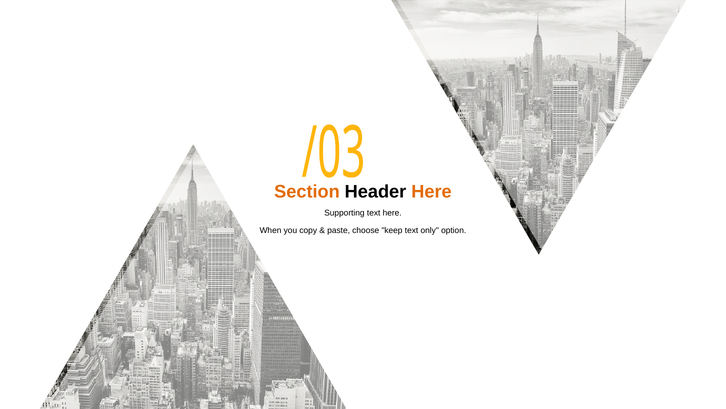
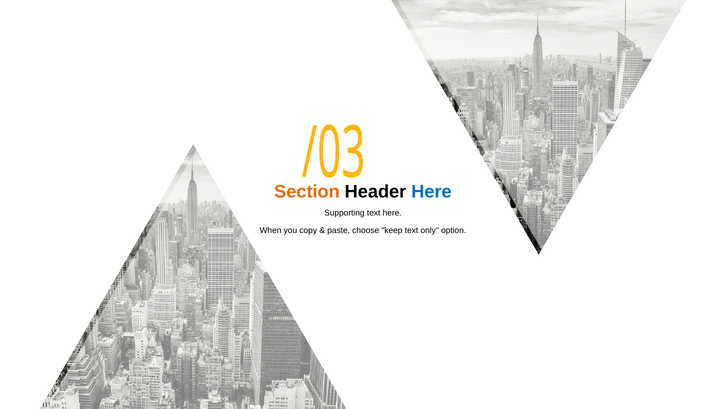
Here at (431, 192) colour: orange -> blue
